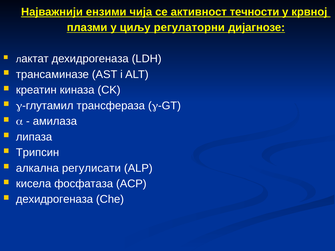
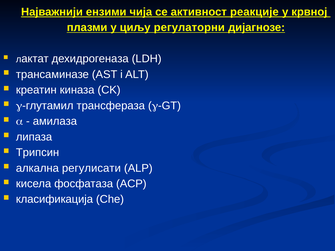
течности: течности -> реакције
дехидрогенaзa at (54, 200): дехидрогенaзa -> класификација
